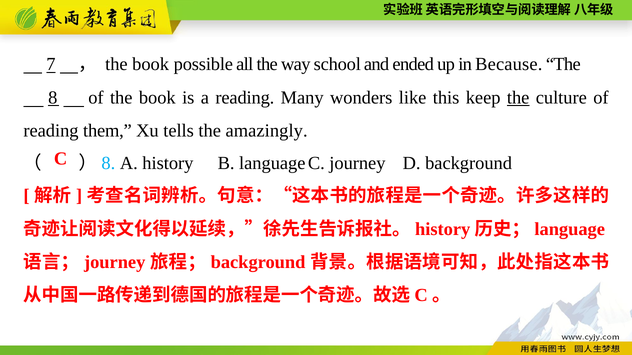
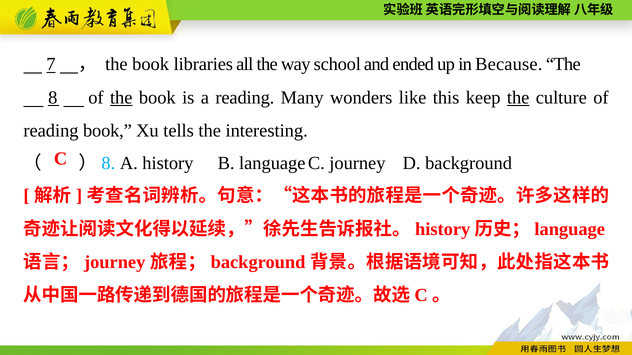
possible: possible -> libraries
the at (121, 98) underline: none -> present
reading them: them -> book
amazingly: amazingly -> interesting
